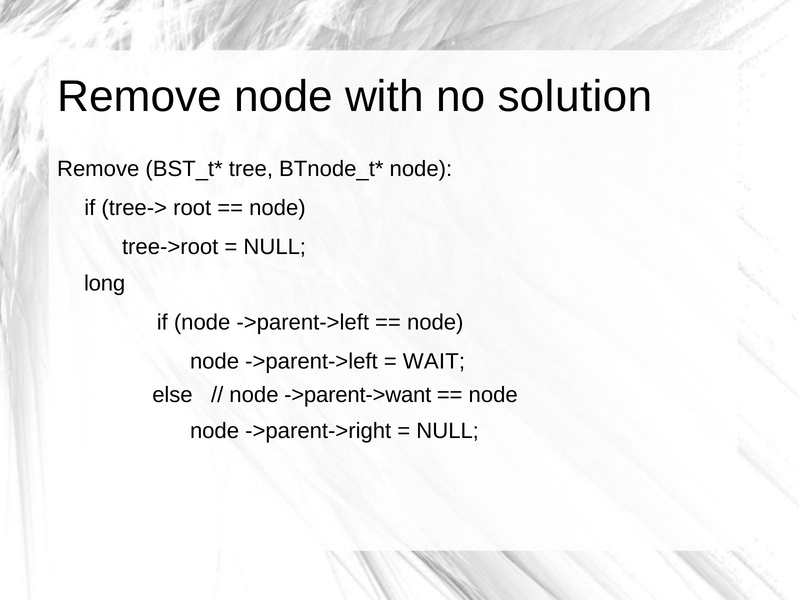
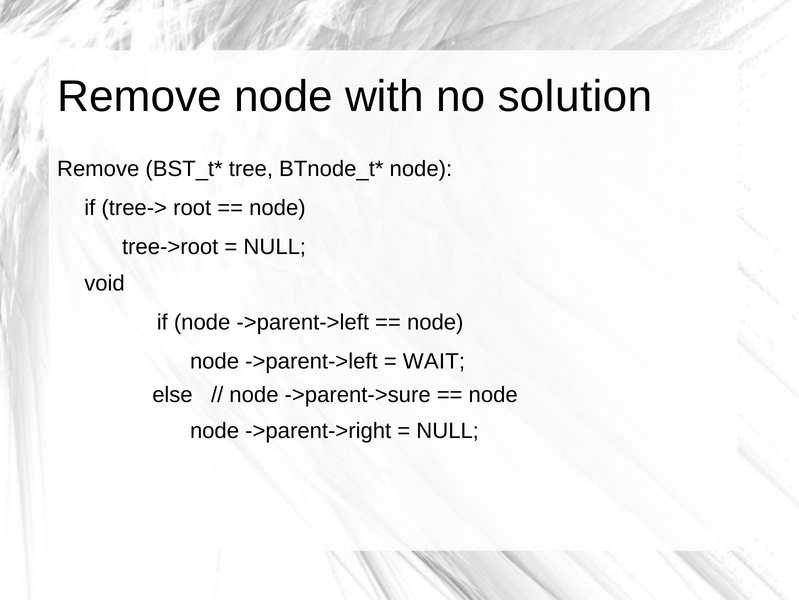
long: long -> void
->parent->want: ->parent->want -> ->parent->sure
